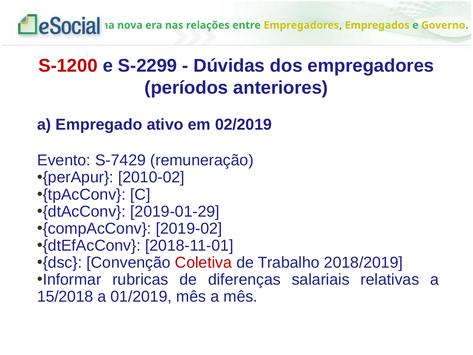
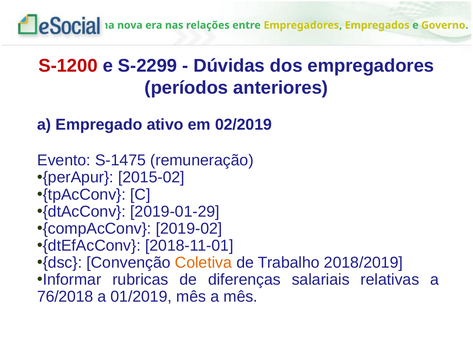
S-7429: S-7429 -> S-1475
2010-02: 2010-02 -> 2015-02
Coletiva colour: red -> orange
15/2018: 15/2018 -> 76/2018
